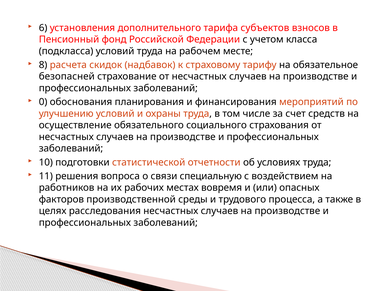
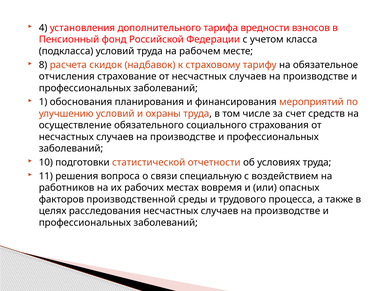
6: 6 -> 4
субъектов: субъектов -> вредности
безопасней: безопасней -> отчисления
0: 0 -> 1
